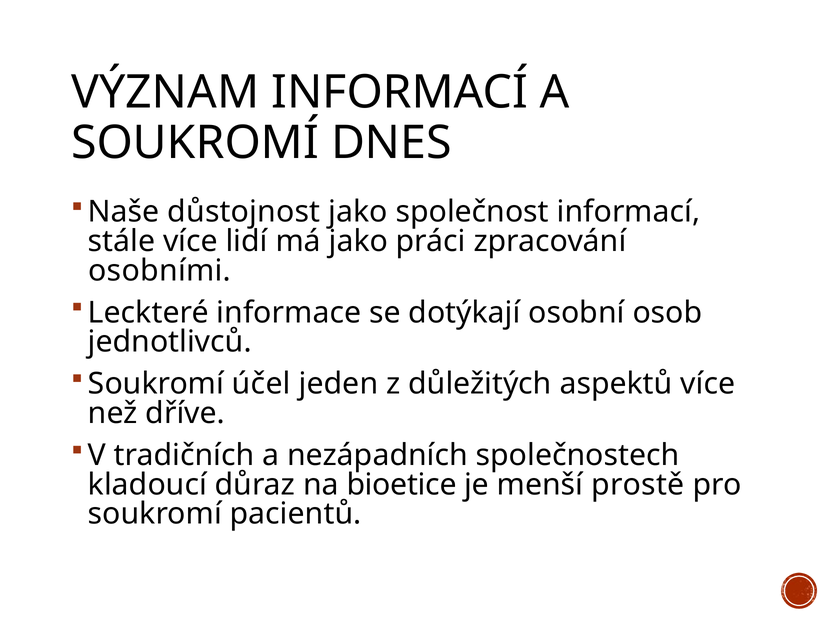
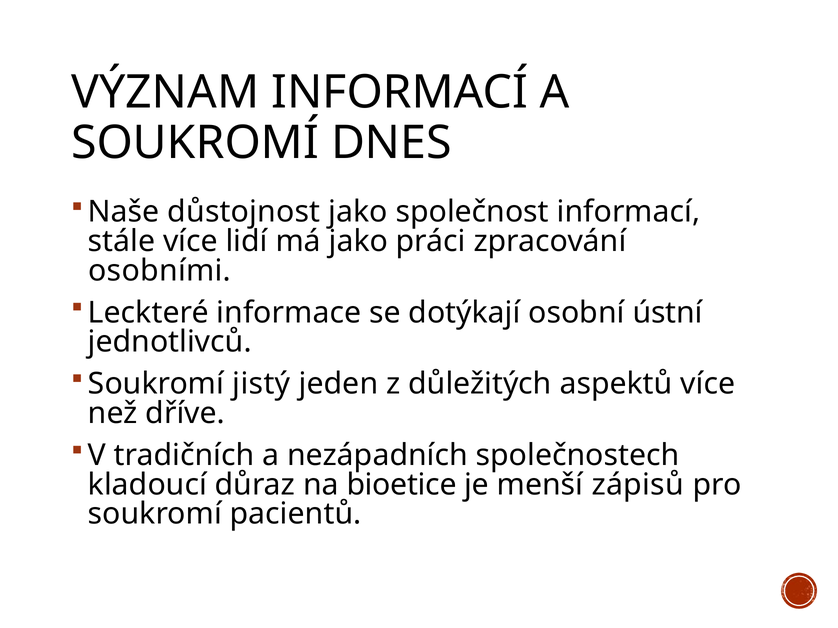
osob: osob -> ústní
účel: účel -> jistý
prostě: prostě -> zápisů
